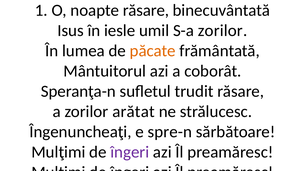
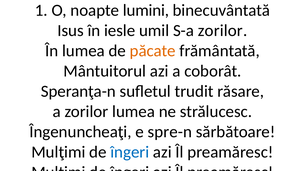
noapte răsare: răsare -> lumini
zorilor arătat: arătat -> lumea
îngeri at (130, 153) colour: purple -> blue
